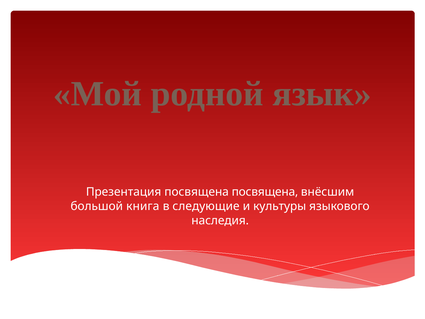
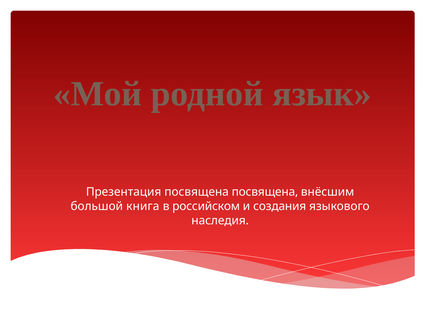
следующие: следующие -> российском
культуры: культуры -> создания
